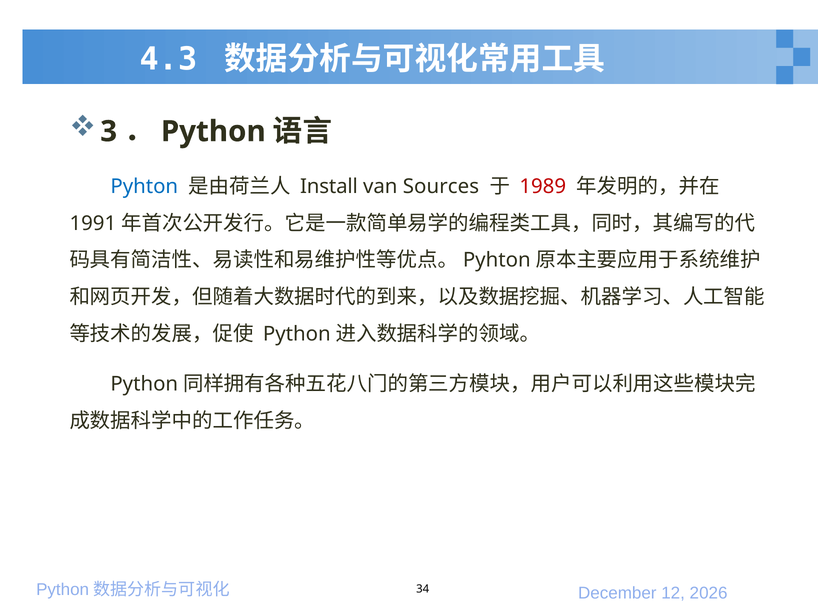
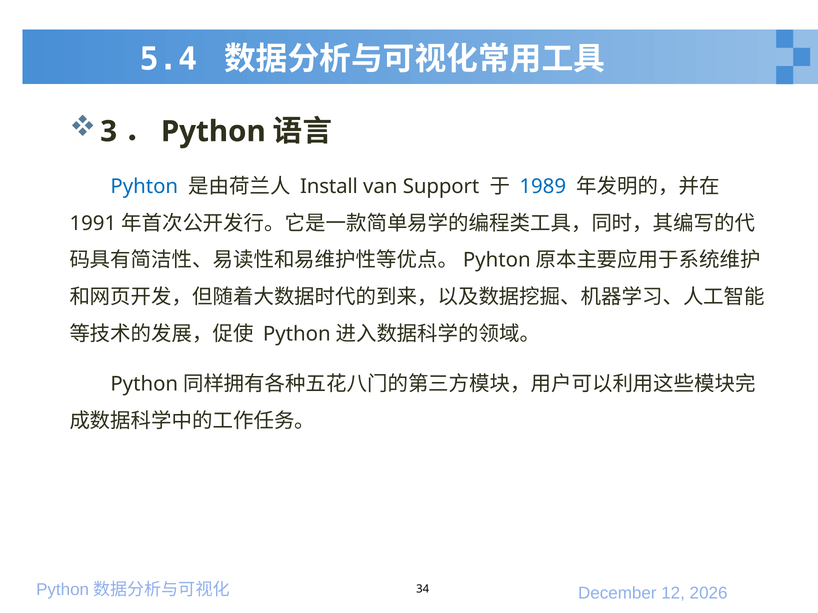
4.3: 4.3 -> 5.4
Sources: Sources -> Support
1989 colour: red -> blue
